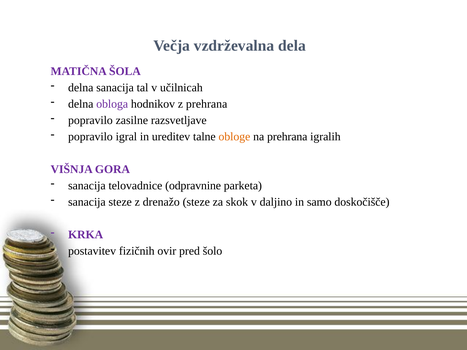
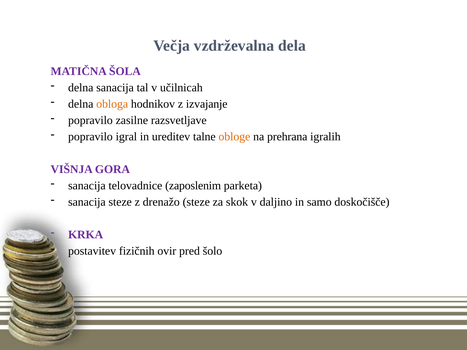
obloga colour: purple -> orange
z prehrana: prehrana -> izvajanje
odpravnine: odpravnine -> zaposlenim
